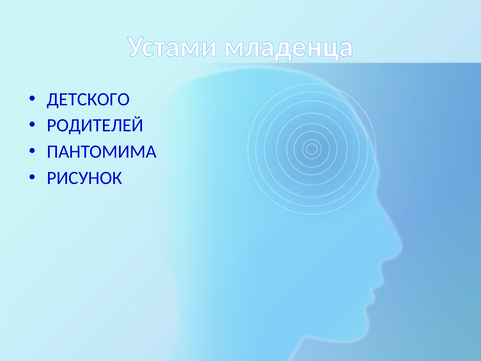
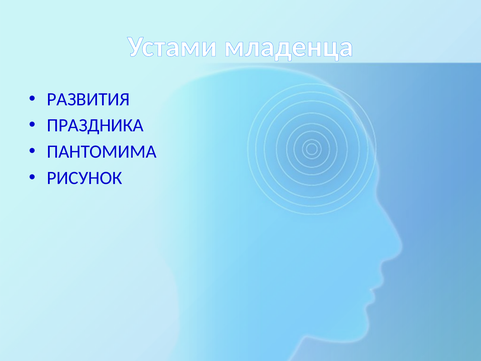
ДЕТСКОГО: ДЕТСКОГО -> РАЗВИТИЯ
РОДИТЕЛЕЙ: РОДИТЕЛЕЙ -> ПРАЗДНИКА
